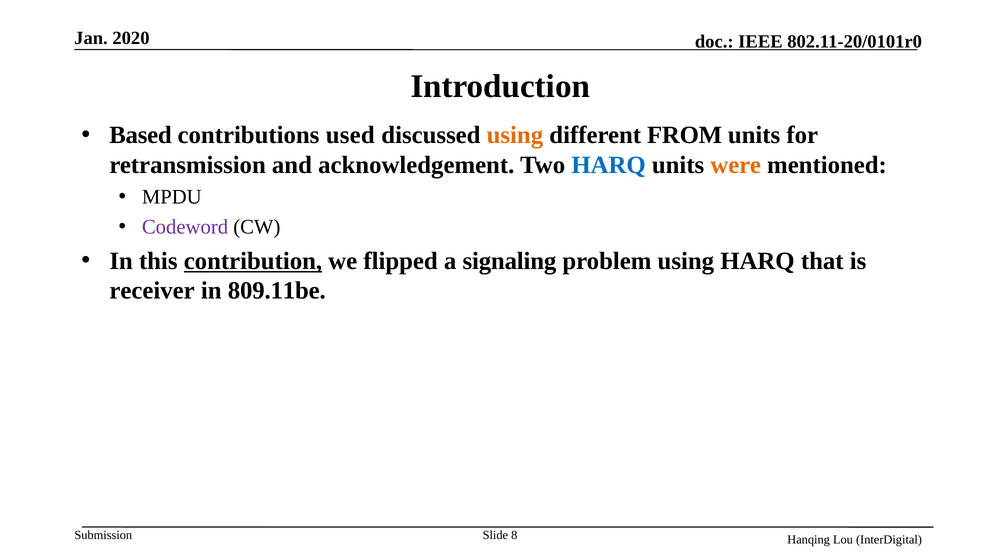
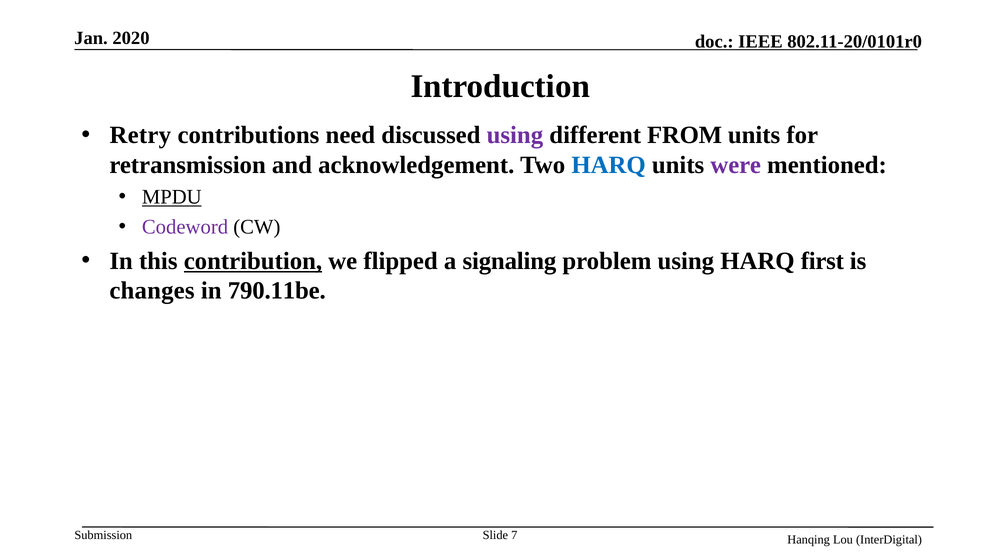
Based: Based -> Retry
used: used -> need
using at (515, 135) colour: orange -> purple
were colour: orange -> purple
MPDU underline: none -> present
that: that -> first
receiver: receiver -> changes
809.11be: 809.11be -> 790.11be
8: 8 -> 7
